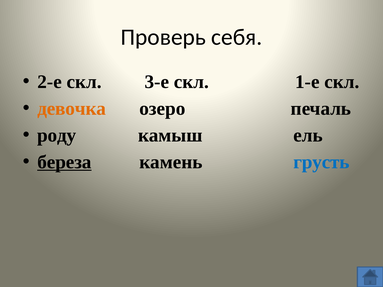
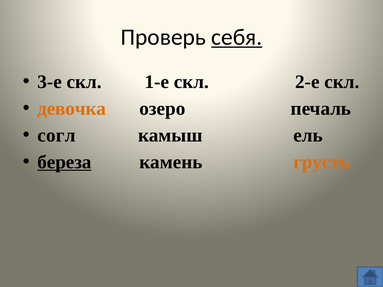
себя underline: none -> present
2-е: 2-е -> 3-е
3-е: 3-е -> 1-е
1-е: 1-е -> 2-е
роду: роду -> согл
грусть colour: blue -> orange
